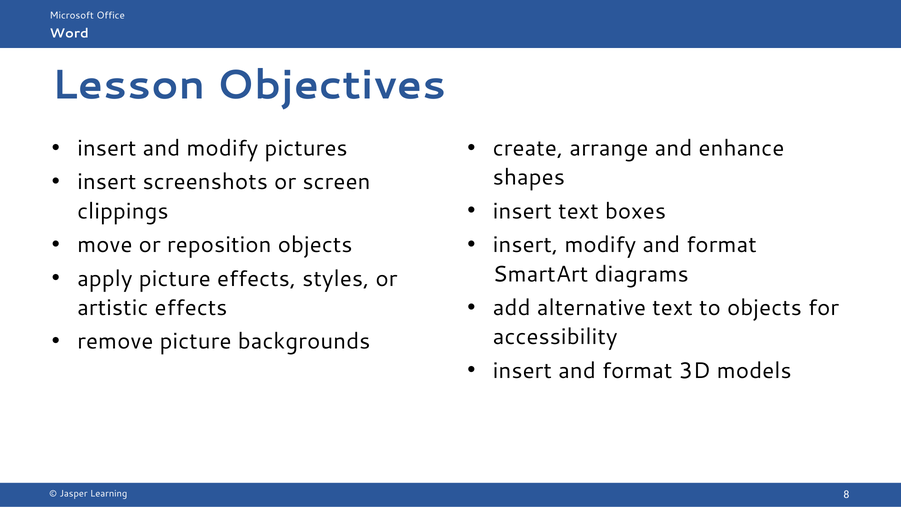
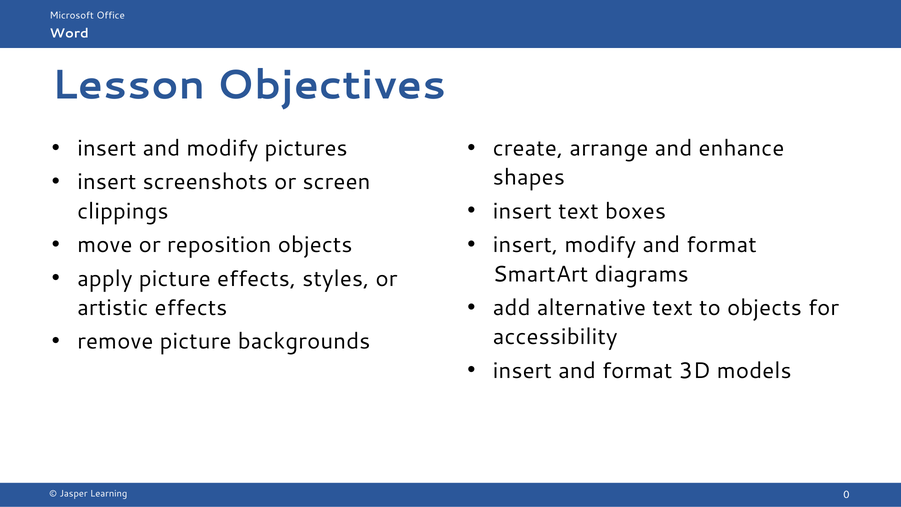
8: 8 -> 0
